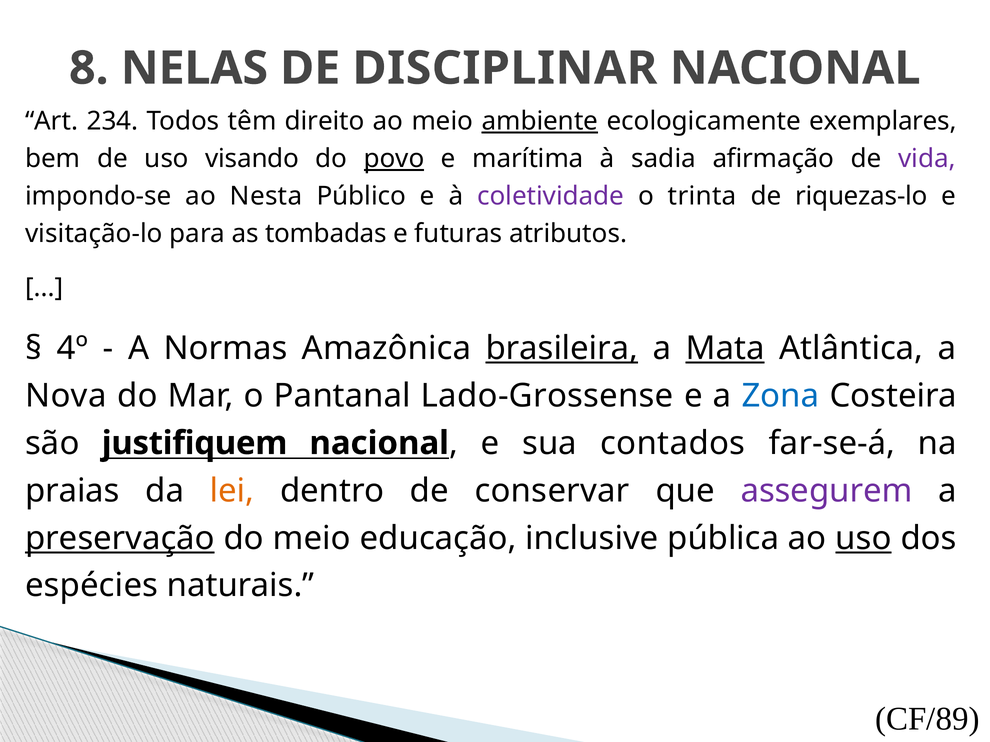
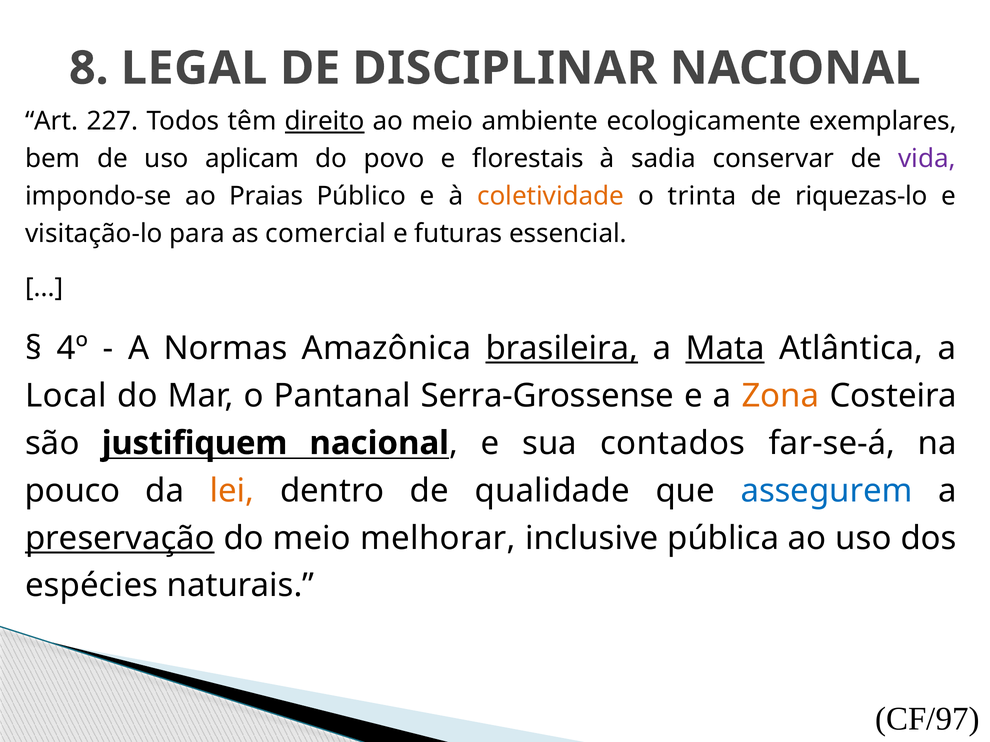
NELAS: NELAS -> LEGAL
234: 234 -> 227
direito underline: none -> present
ambiente underline: present -> none
visando: visando -> aplicam
povo underline: present -> none
marítima: marítima -> florestais
afirmação: afirmação -> conservar
Nesta: Nesta -> Praias
coletividade colour: purple -> orange
tombadas: tombadas -> comercial
atributos: atributos -> essencial
Nova: Nova -> Local
Lado-Grossense: Lado-Grossense -> Serra-Grossense
Zona colour: blue -> orange
praias: praias -> pouco
conservar: conservar -> qualidade
assegurem colour: purple -> blue
educação: educação -> melhorar
uso at (863, 538) underline: present -> none
CF/89: CF/89 -> CF/97
